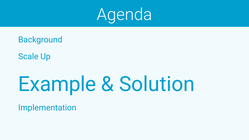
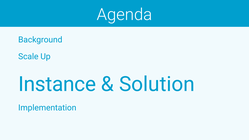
Example: Example -> Instance
